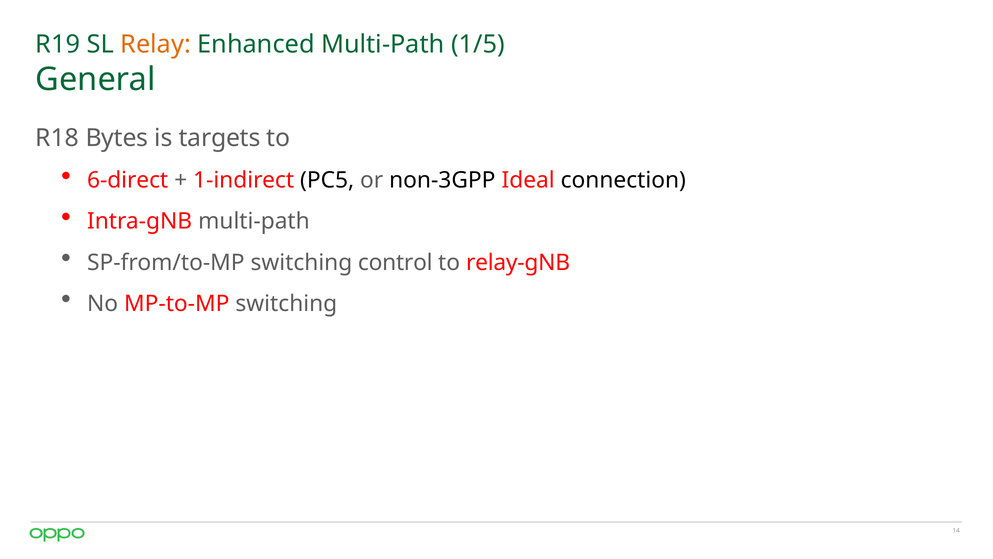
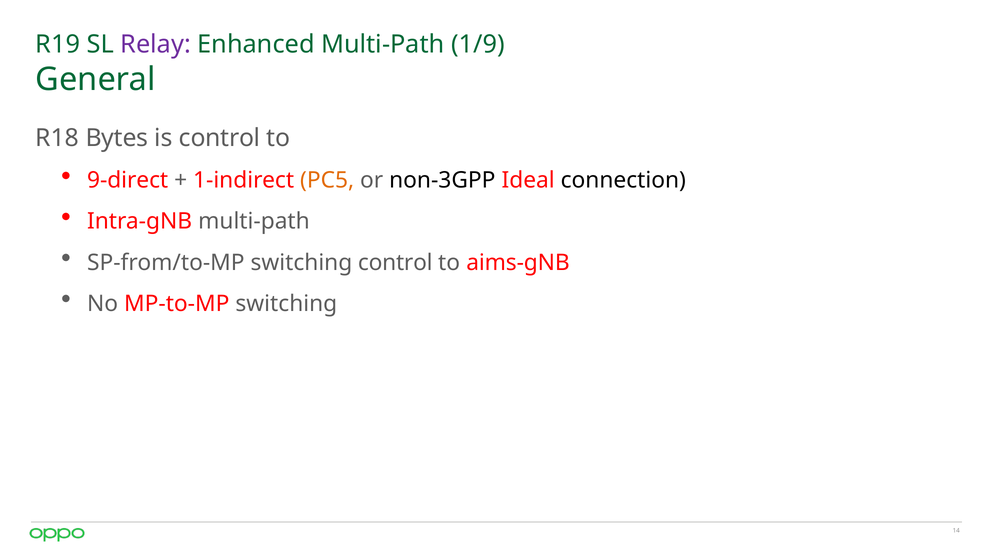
Relay colour: orange -> purple
1/5: 1/5 -> 1/9
is targets: targets -> control
6-direct: 6-direct -> 9-direct
PC5 colour: black -> orange
relay-gNB: relay-gNB -> aims-gNB
